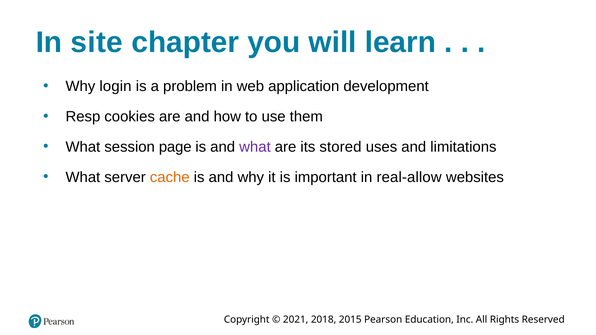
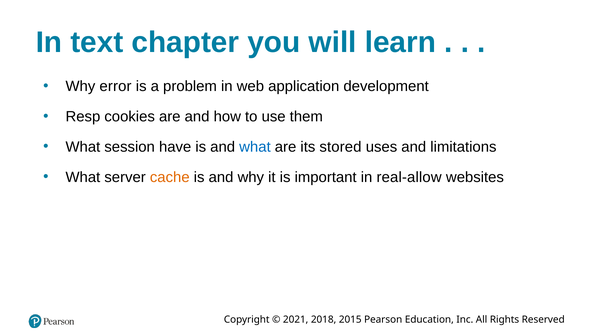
site: site -> text
login: login -> error
page: page -> have
what at (255, 147) colour: purple -> blue
